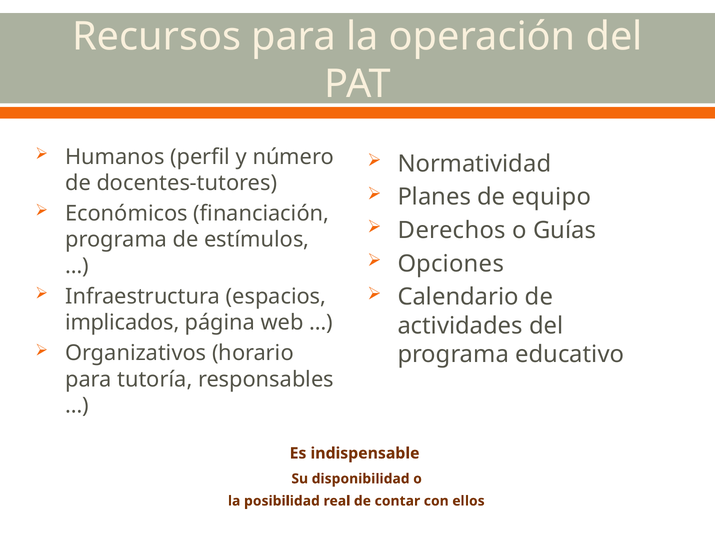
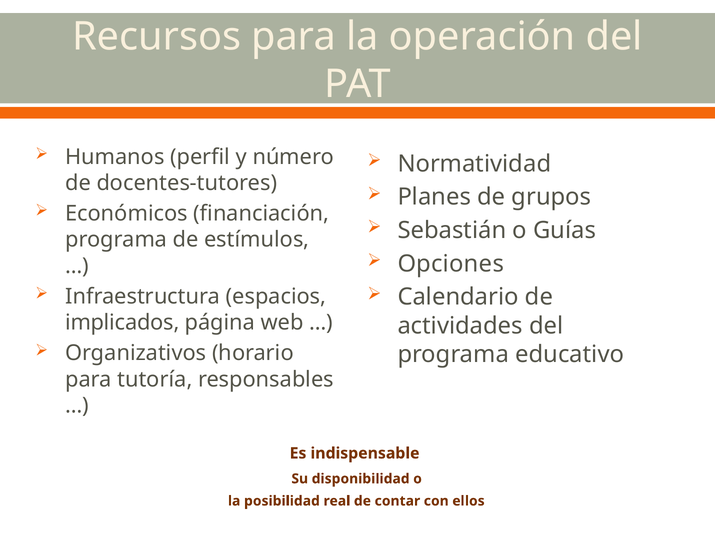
equipo: equipo -> grupos
Derechos: Derechos -> Sebastián
